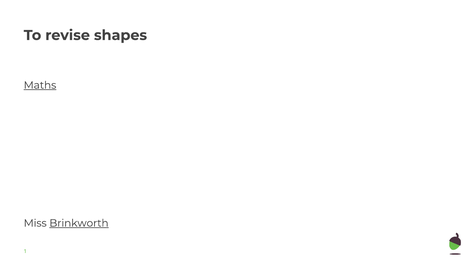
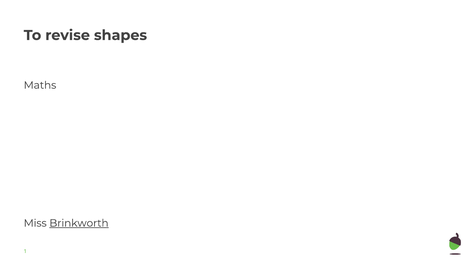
Maths underline: present -> none
